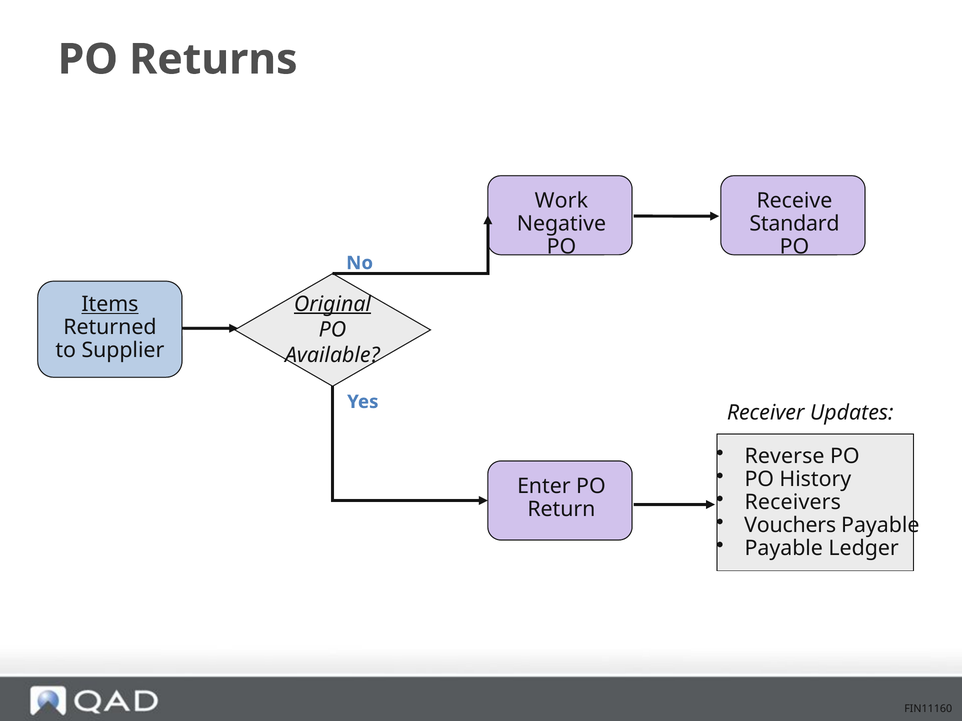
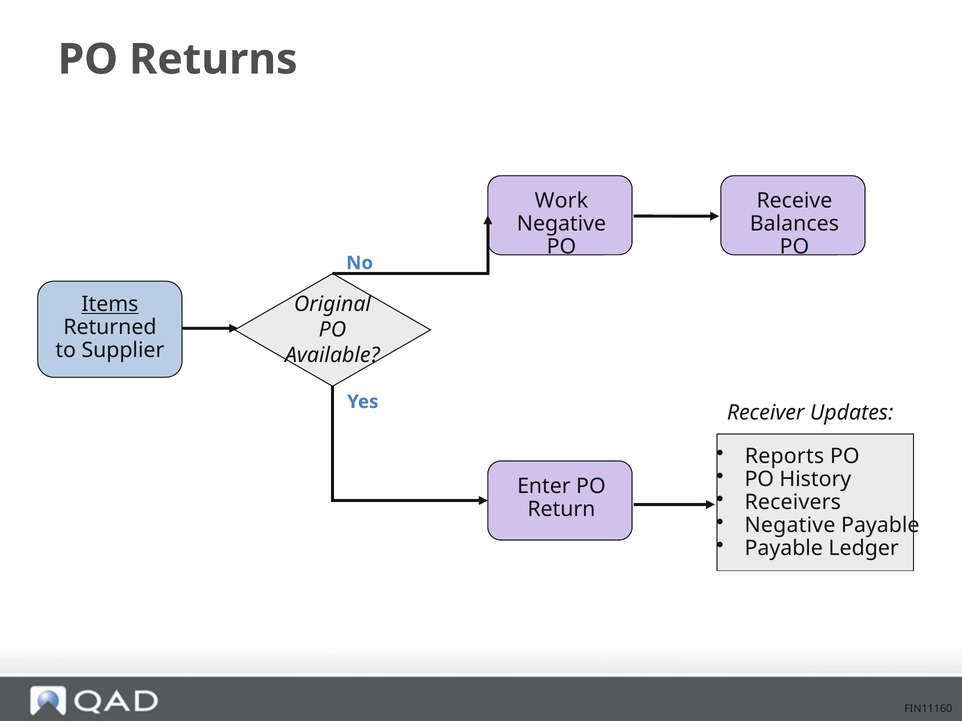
Standard: Standard -> Balances
Original underline: present -> none
Reverse: Reverse -> Reports
Vouchers at (790, 526): Vouchers -> Negative
